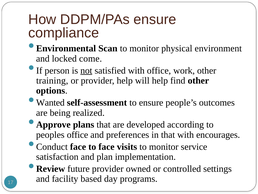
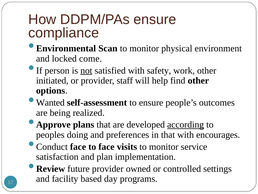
with office: office -> safety
training: training -> initiated
provider help: help -> staff
according underline: none -> present
peoples office: office -> doing
